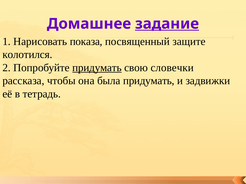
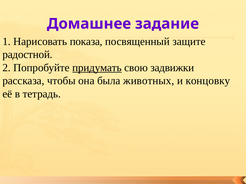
задание underline: present -> none
колотился: колотился -> радостной
словечки: словечки -> задвижки
была придумать: придумать -> животных
задвижки: задвижки -> концовку
